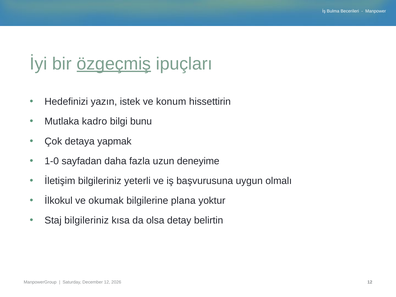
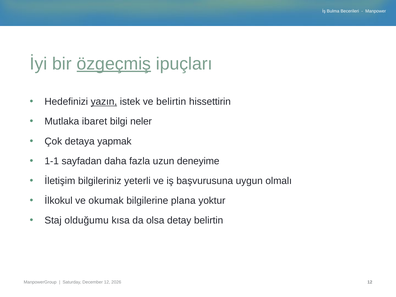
yazın underline: none -> present
ve konum: konum -> belirtin
kadro: kadro -> ibaret
bunu: bunu -> neler
1-0: 1-0 -> 1-1
Staj bilgileriniz: bilgileriniz -> olduğumu
